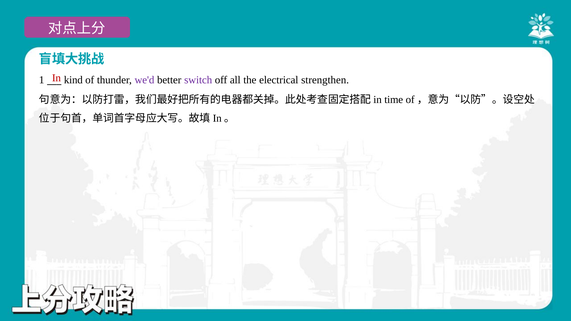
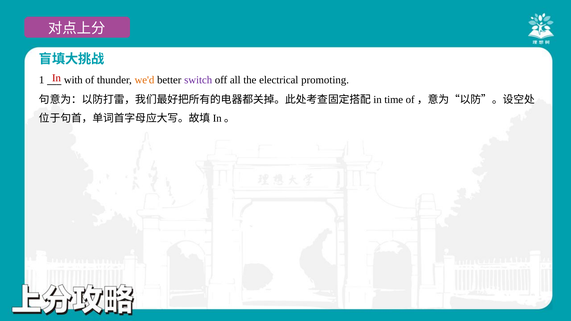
kind: kind -> with
we'd colour: purple -> orange
strengthen: strengthen -> promoting
